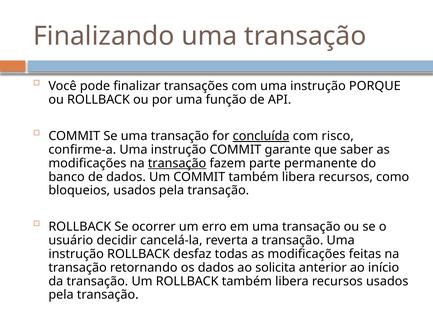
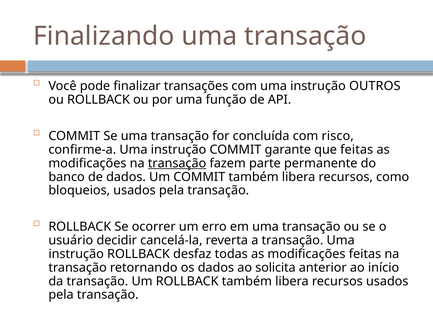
PORQUE: PORQUE -> OUTROS
concluída underline: present -> none
que saber: saber -> feitas
